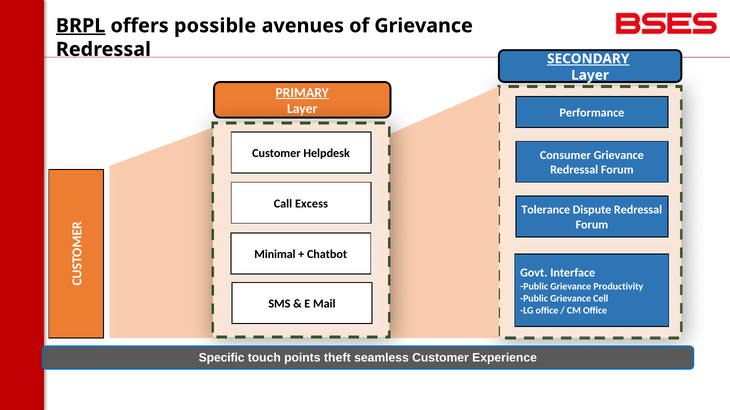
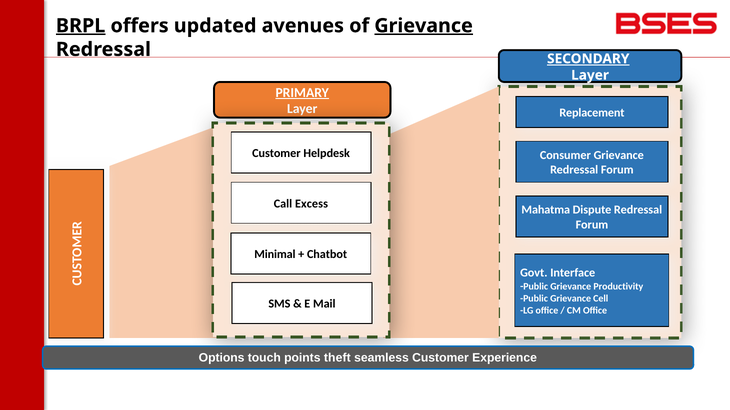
possible: possible -> updated
Grievance at (424, 26) underline: none -> present
Performance: Performance -> Replacement
Tolerance: Tolerance -> Mahatma
Specific: Specific -> Options
